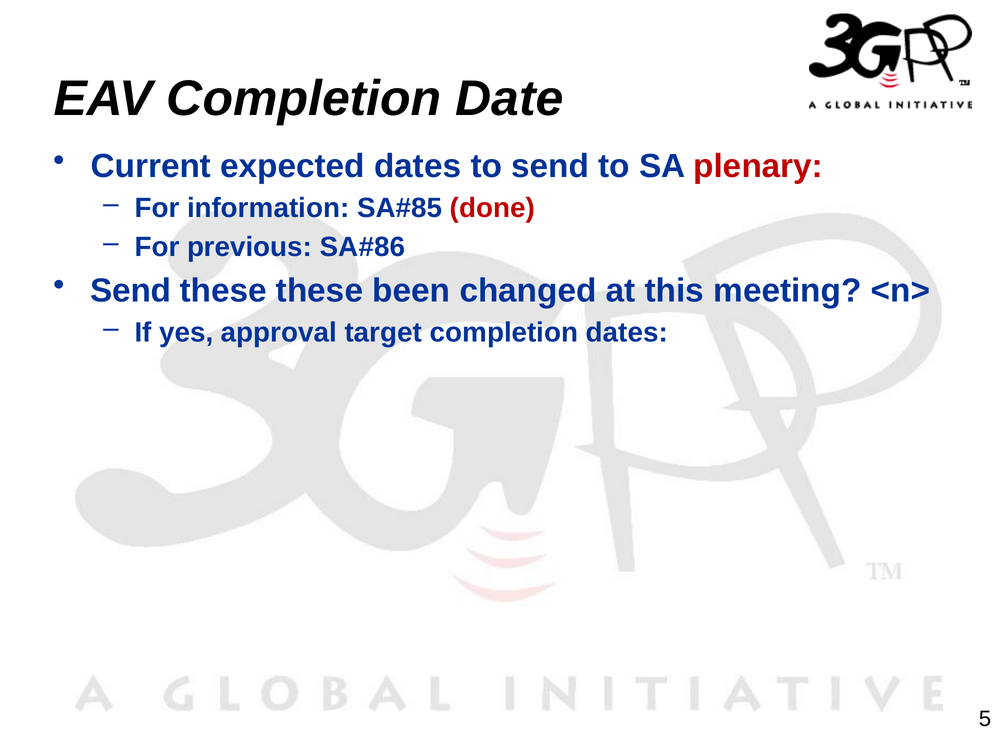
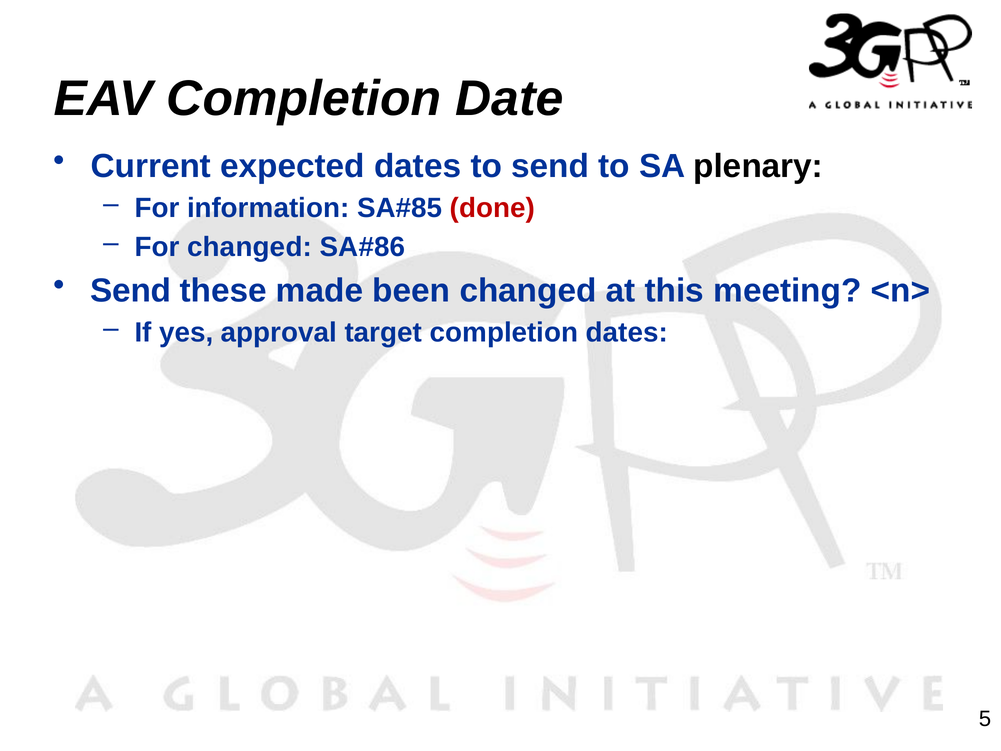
plenary colour: red -> black
For previous: previous -> changed
these these: these -> made
